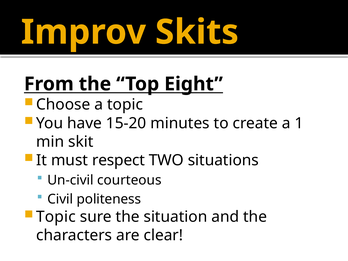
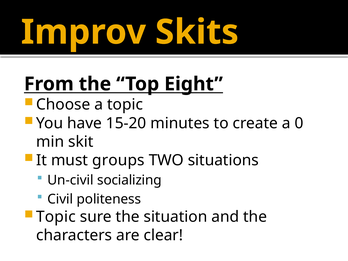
1: 1 -> 0
respect: respect -> groups
courteous: courteous -> socializing
